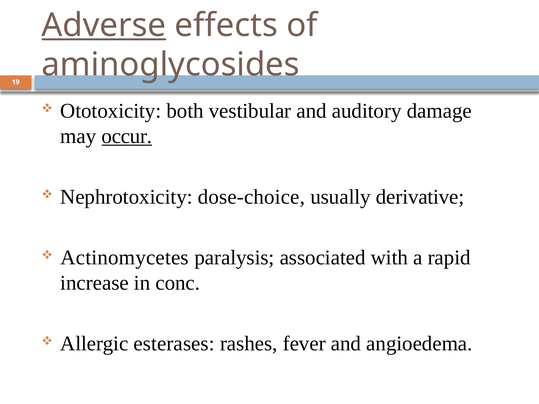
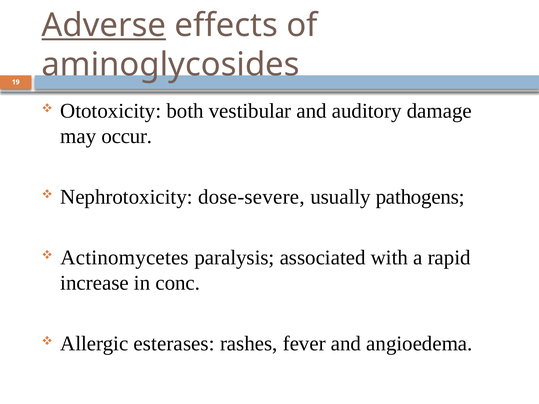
occur underline: present -> none
dose-choice: dose-choice -> dose-severe
derivative: derivative -> pathogens
